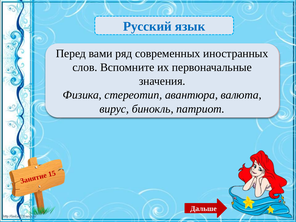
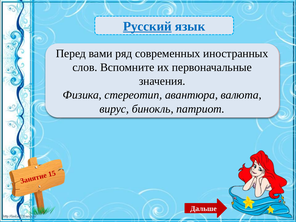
Русский underline: none -> present
